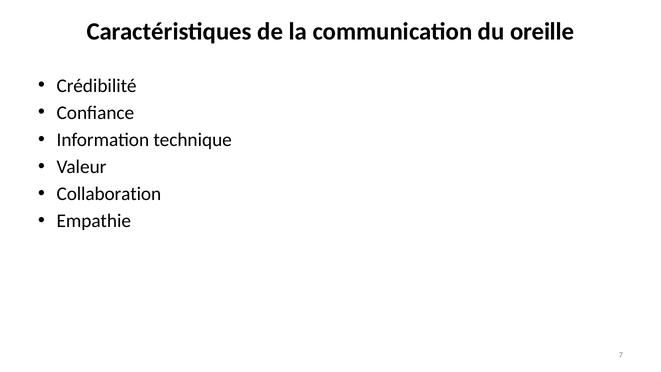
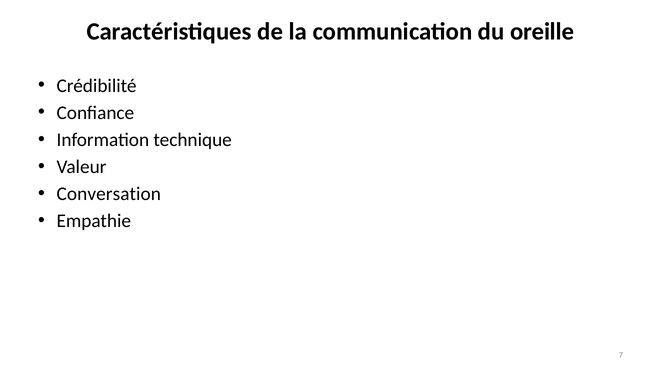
Collaboration: Collaboration -> Conversation
